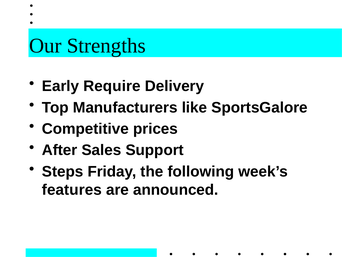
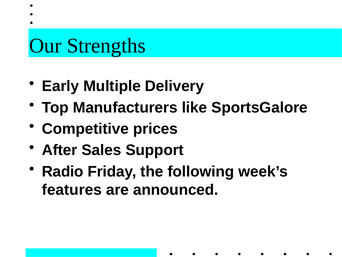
Require: Require -> Multiple
Steps: Steps -> Radio
